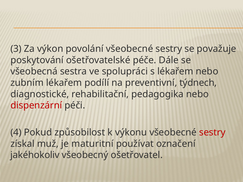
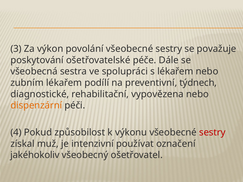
pedagogika: pedagogika -> vypovězena
dispenzární colour: red -> orange
maturitní: maturitní -> intenzivní
